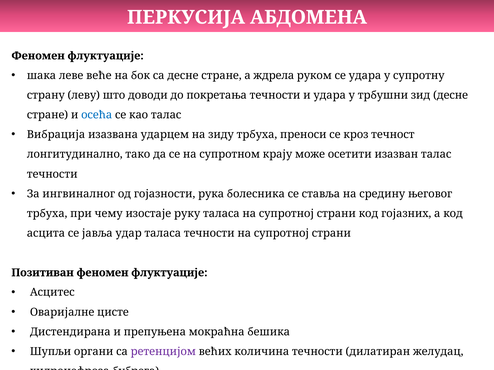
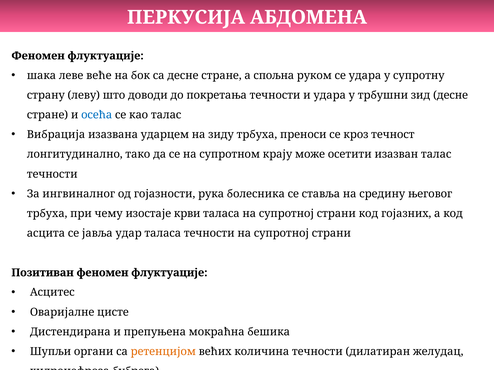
ждрела: ждрела -> спољна
руку: руку -> крви
ретенцијом colour: purple -> orange
